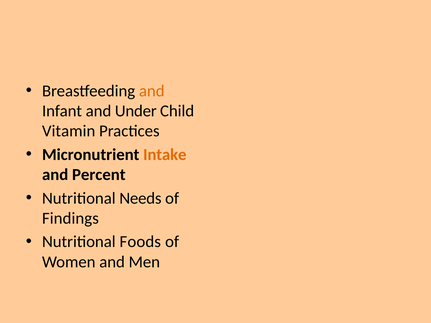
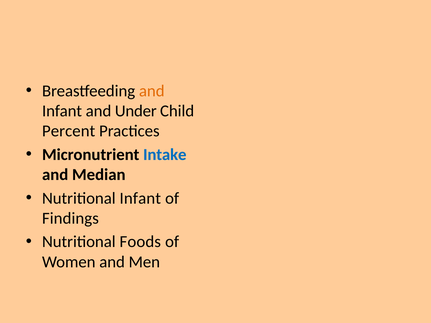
Vitamin: Vitamin -> Percent
Intake colour: orange -> blue
Percent: Percent -> Median
Nutritional Needs: Needs -> Infant
